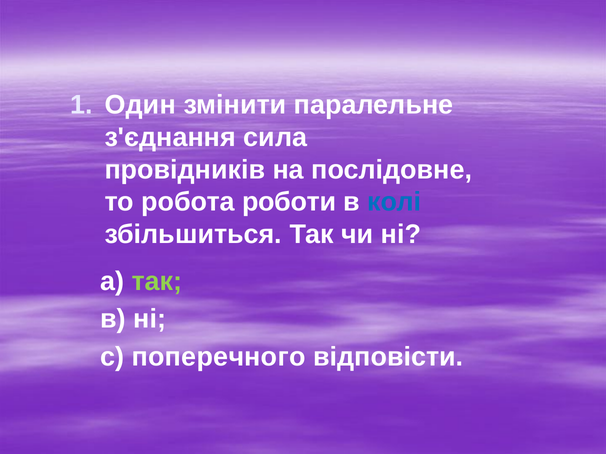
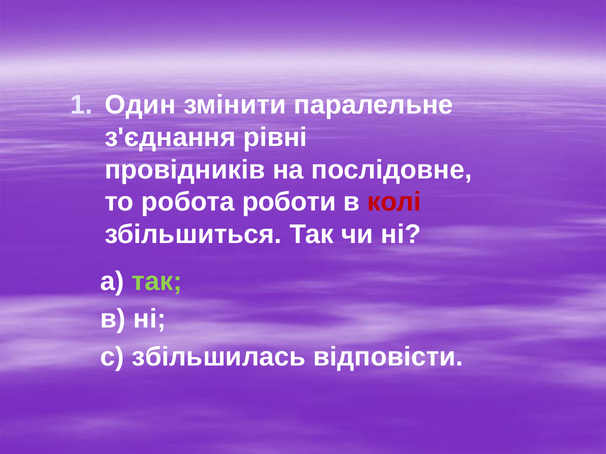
сила: сила -> рівні
колі colour: blue -> red
поперечного: поперечного -> збільшилась
